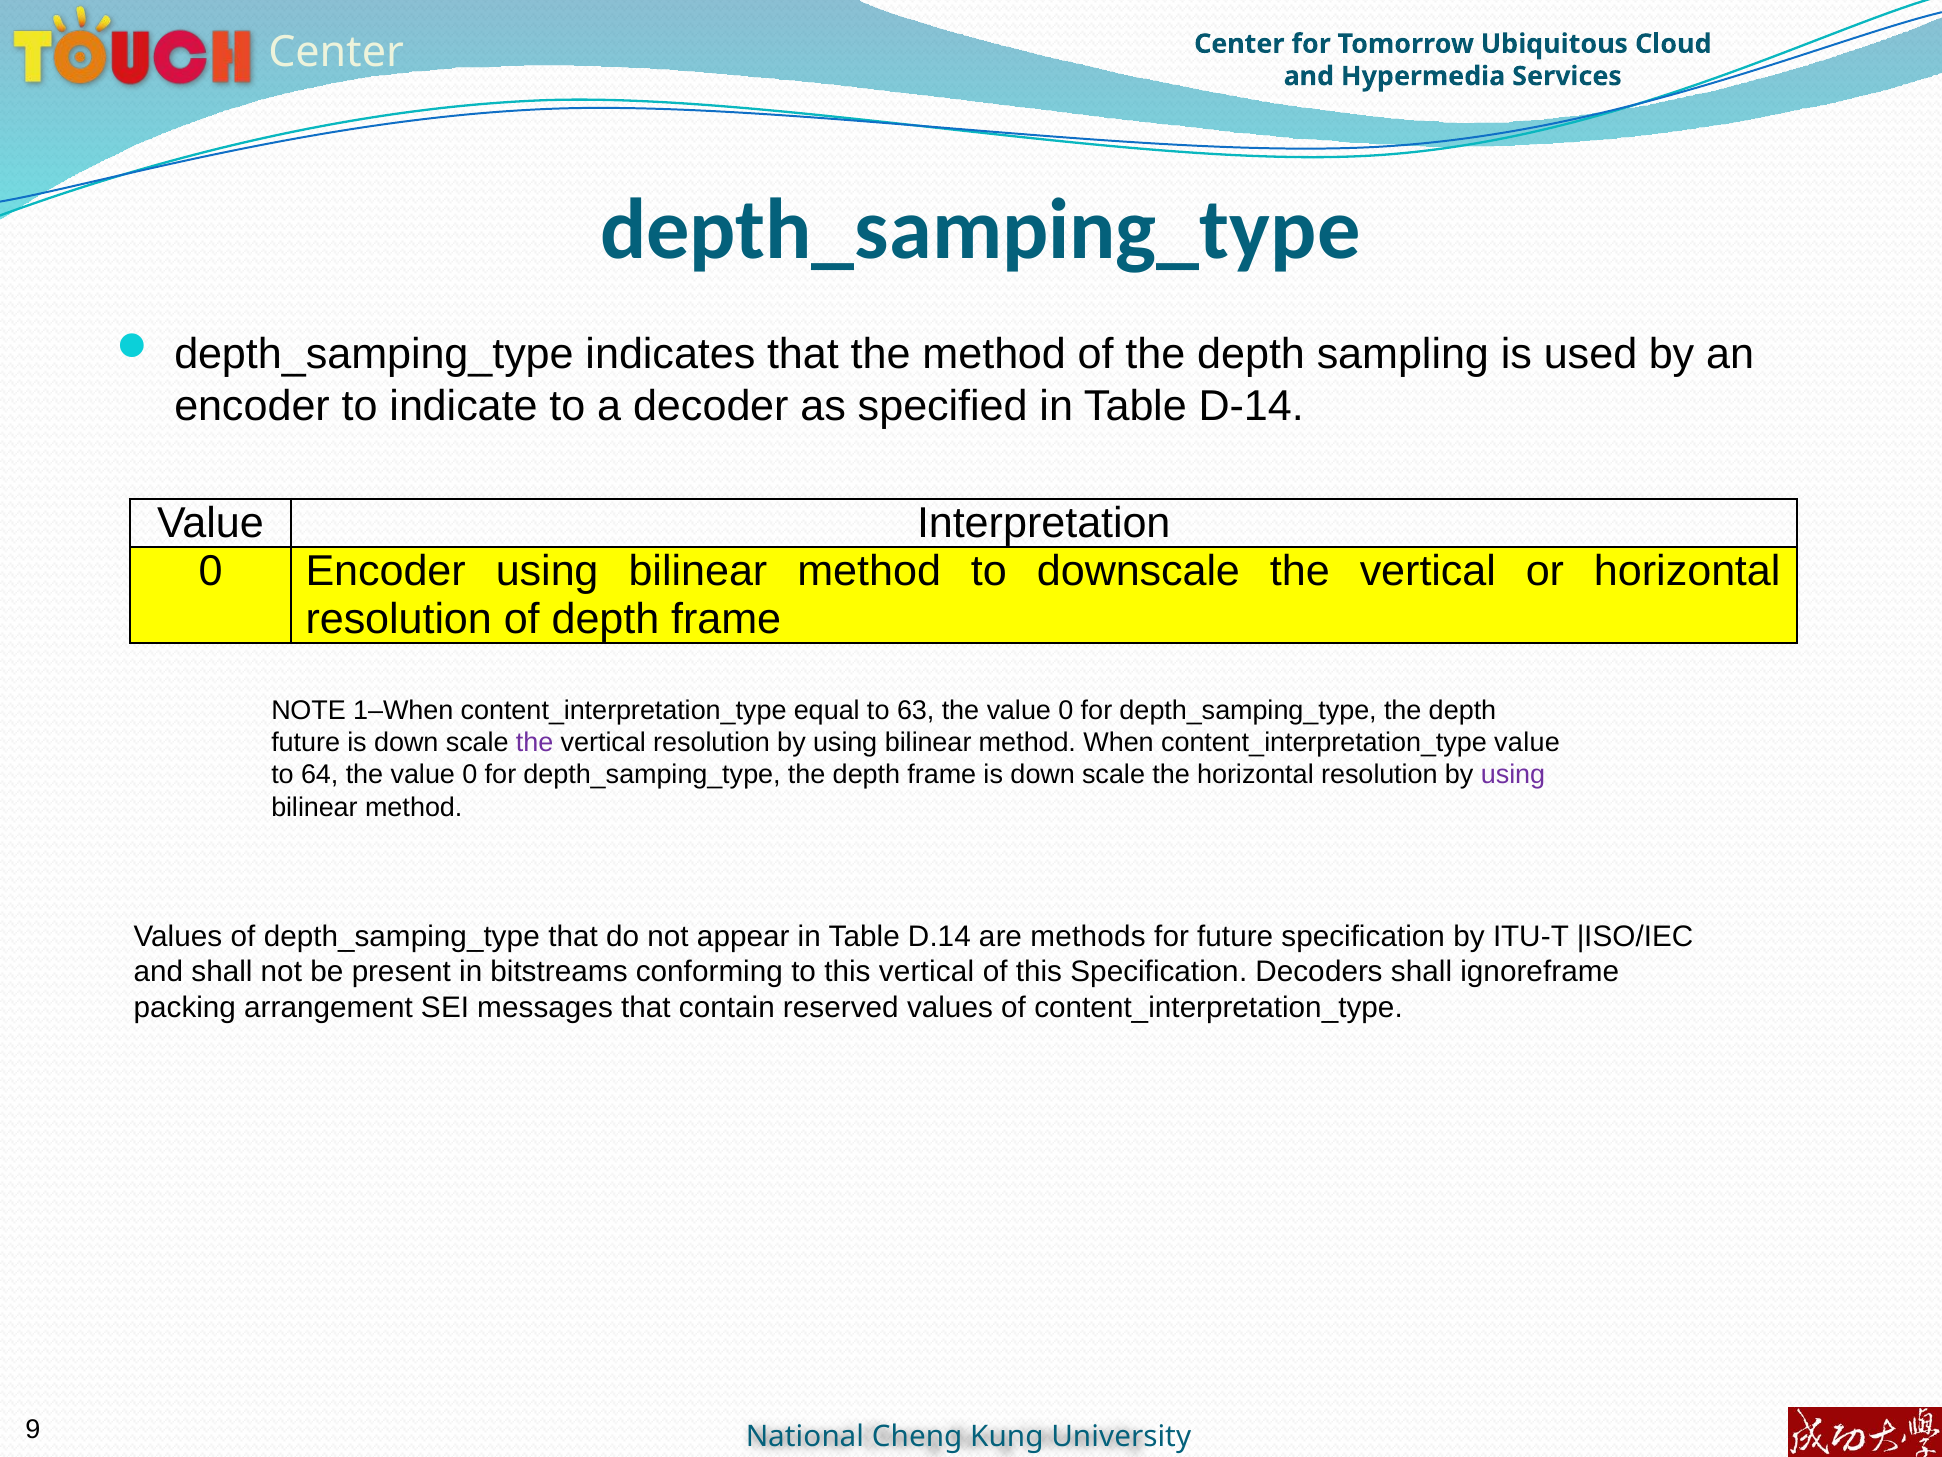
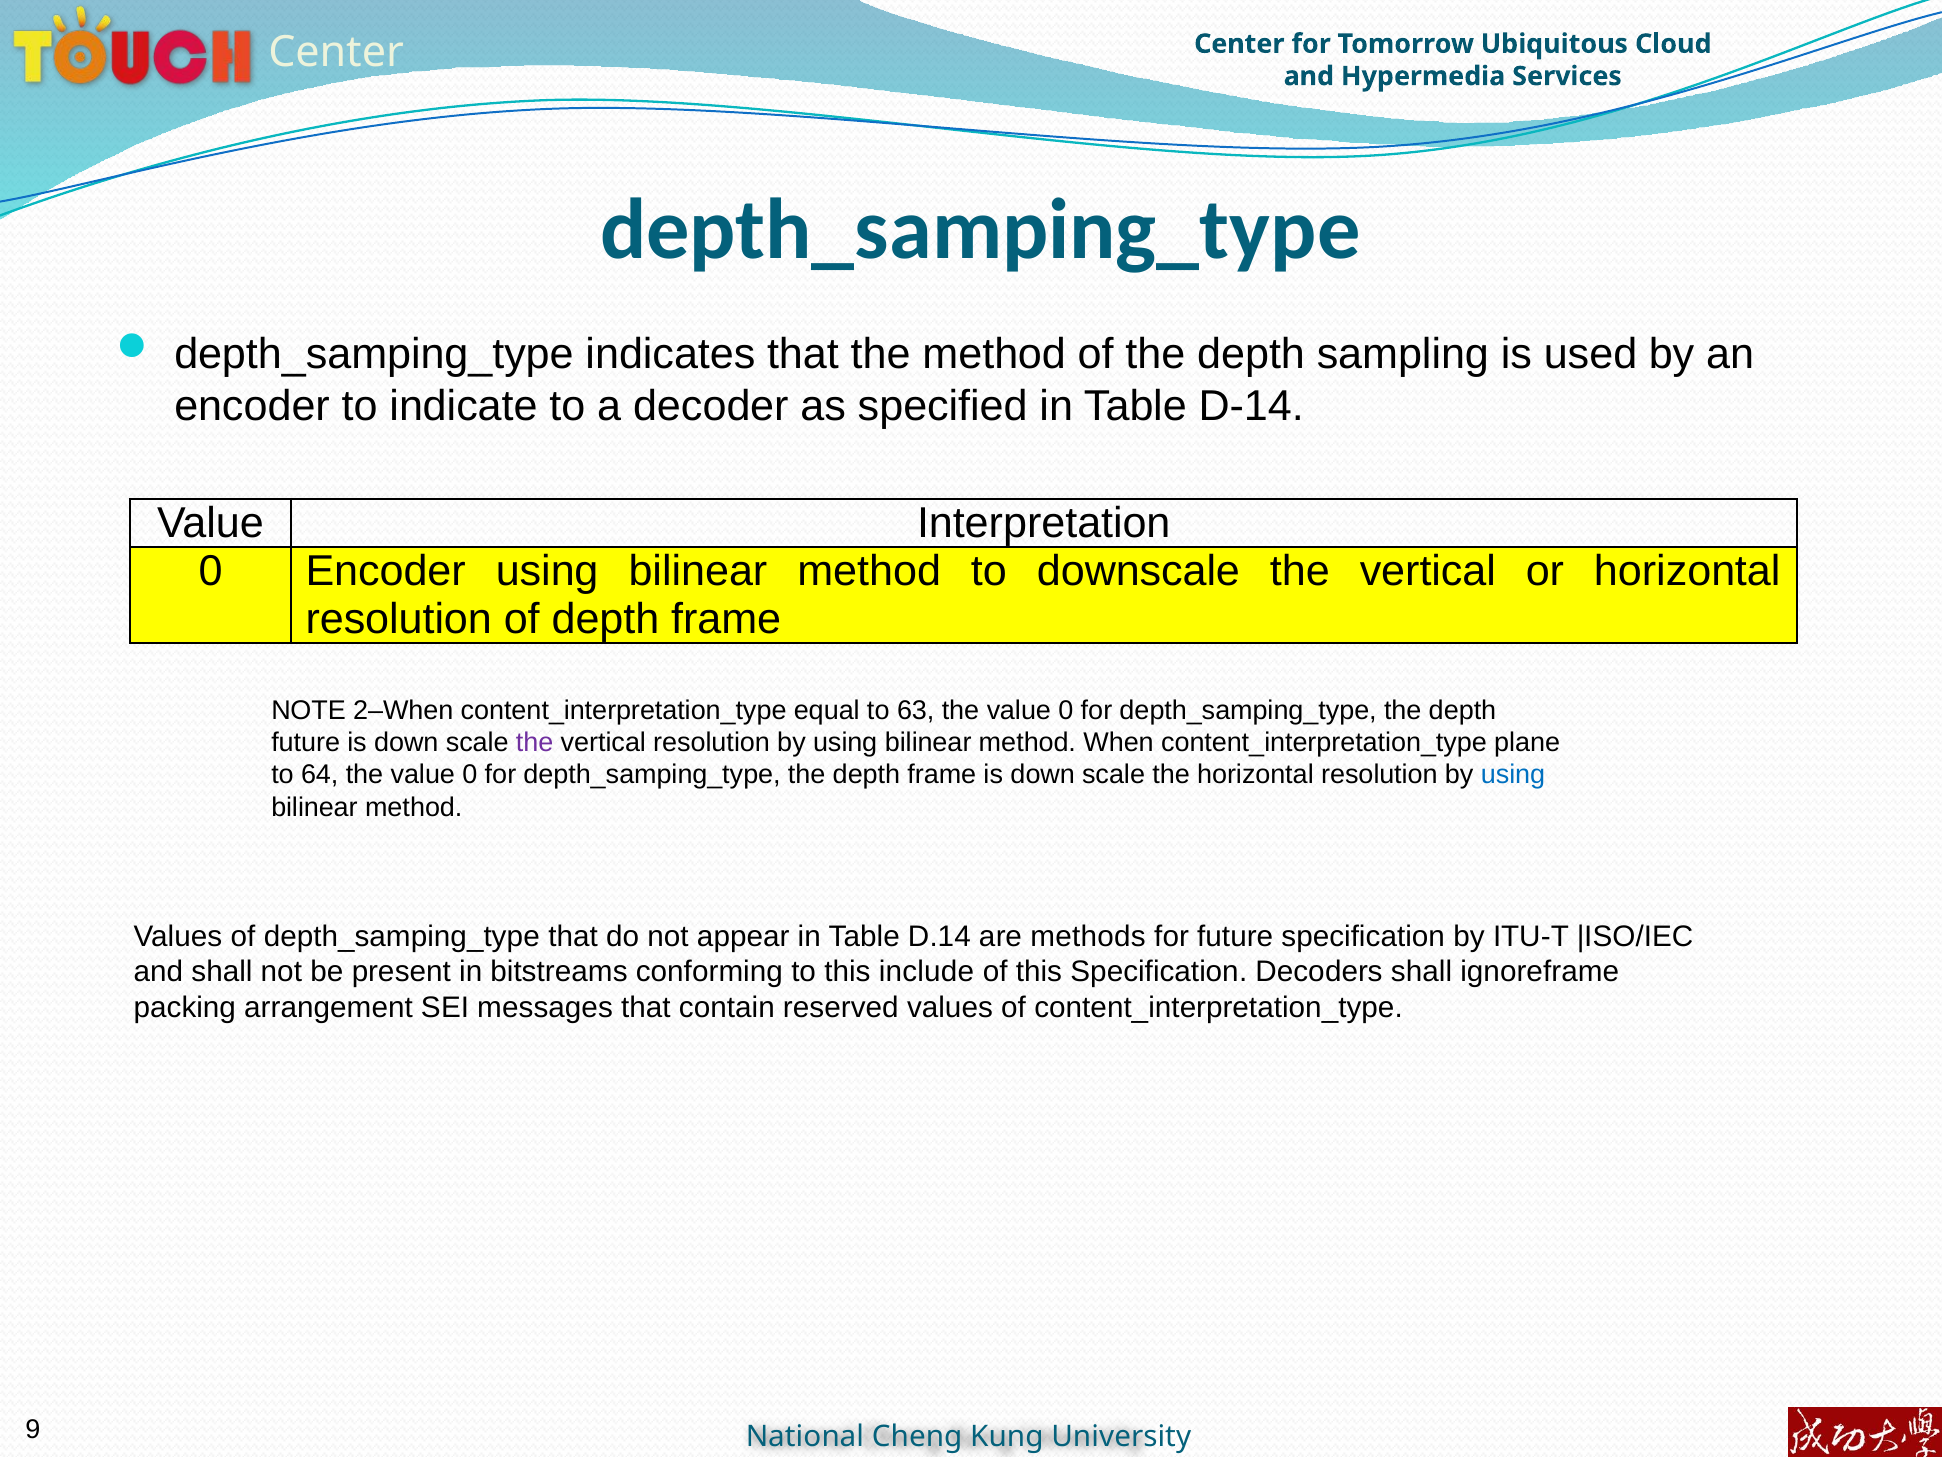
1–When: 1–When -> 2–When
content_interpretation_type value: value -> plane
using at (1513, 775) colour: purple -> blue
this vertical: vertical -> include
